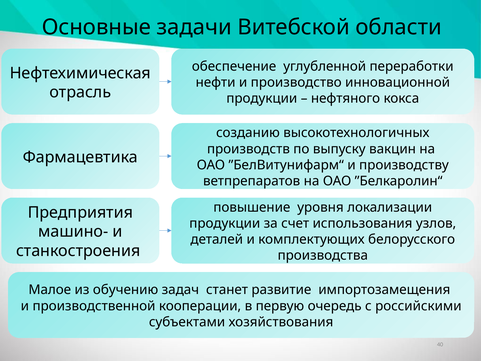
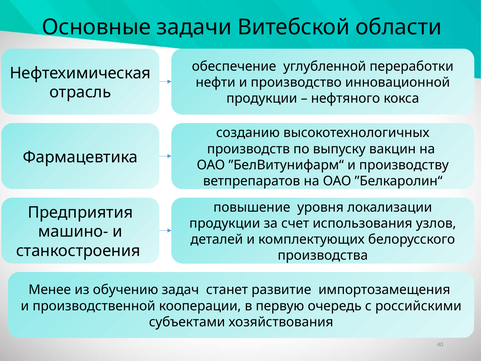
Малое: Малое -> Менее
